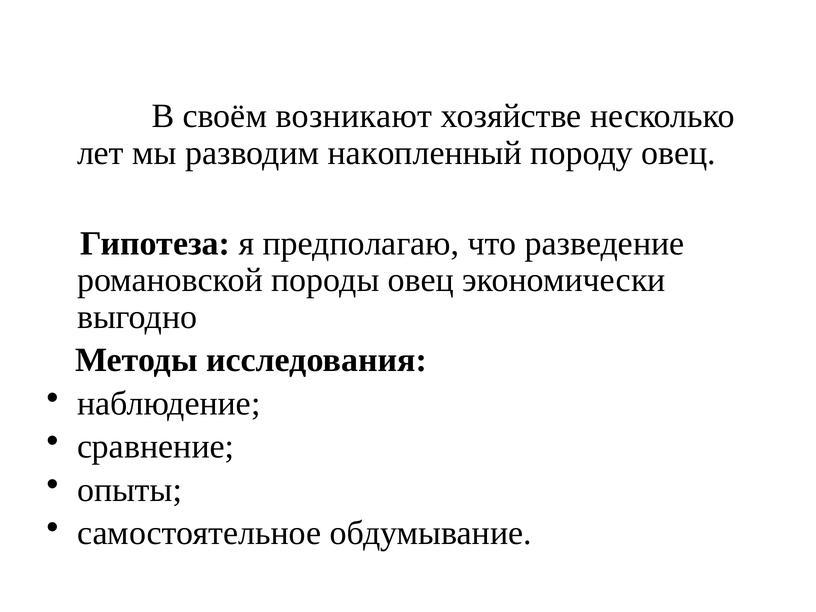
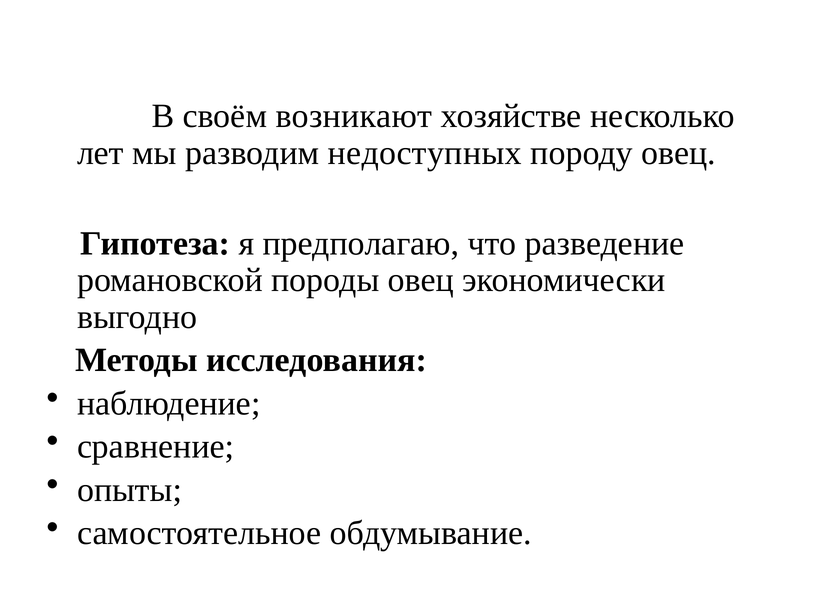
накопленный: накопленный -> недоступных
